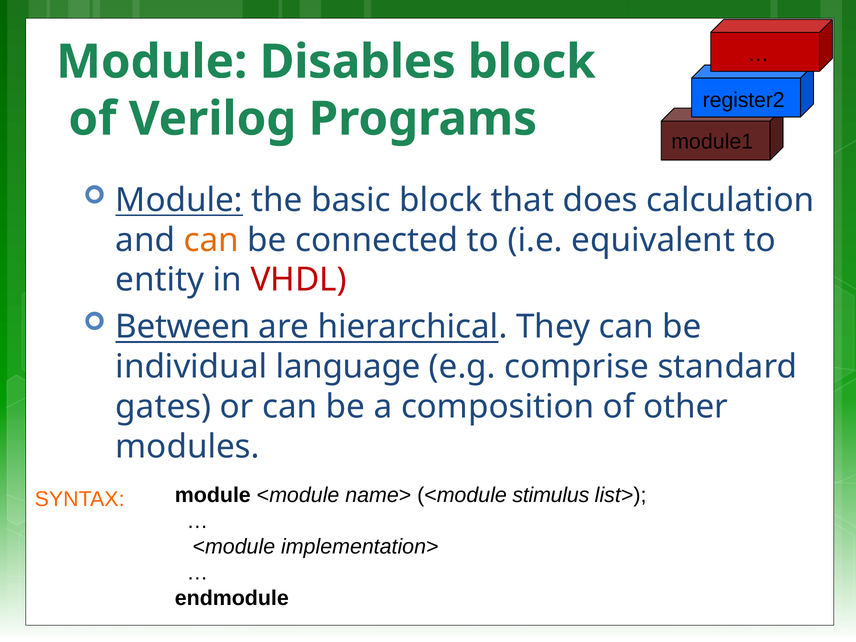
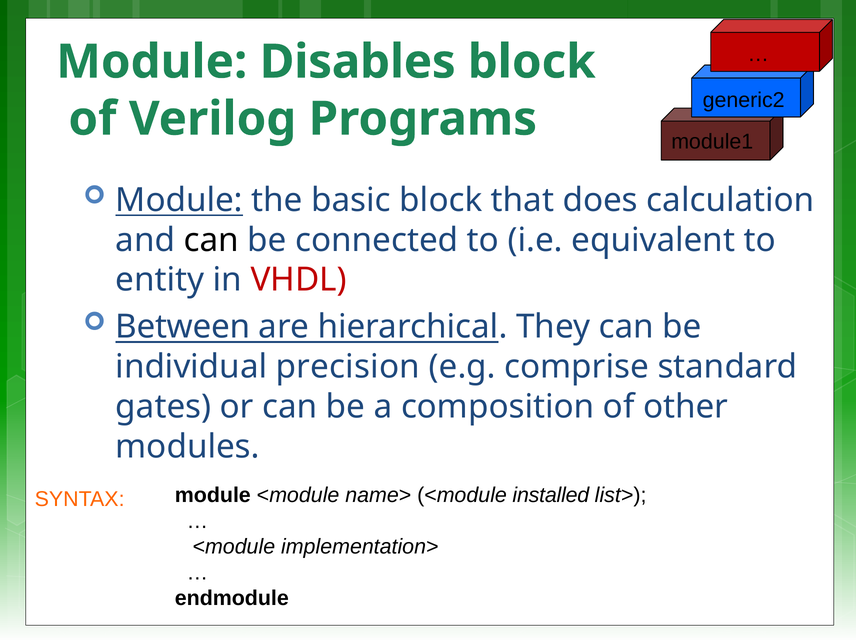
register2: register2 -> generic2
can at (211, 240) colour: orange -> black
language: language -> precision
stimulus: stimulus -> installed
